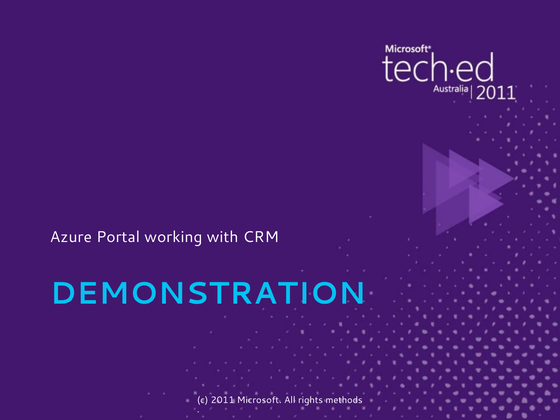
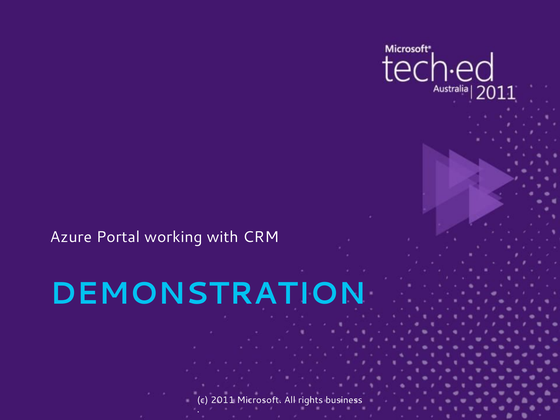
methods: methods -> business
